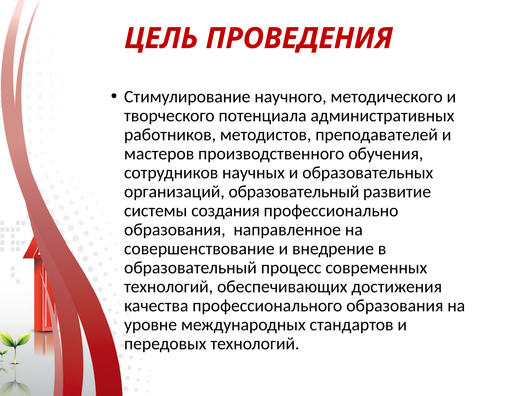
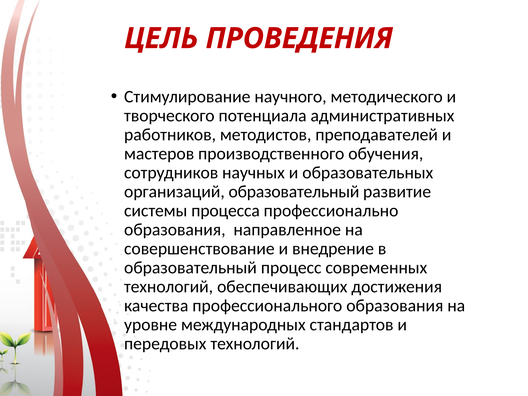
создания: создания -> процесса
